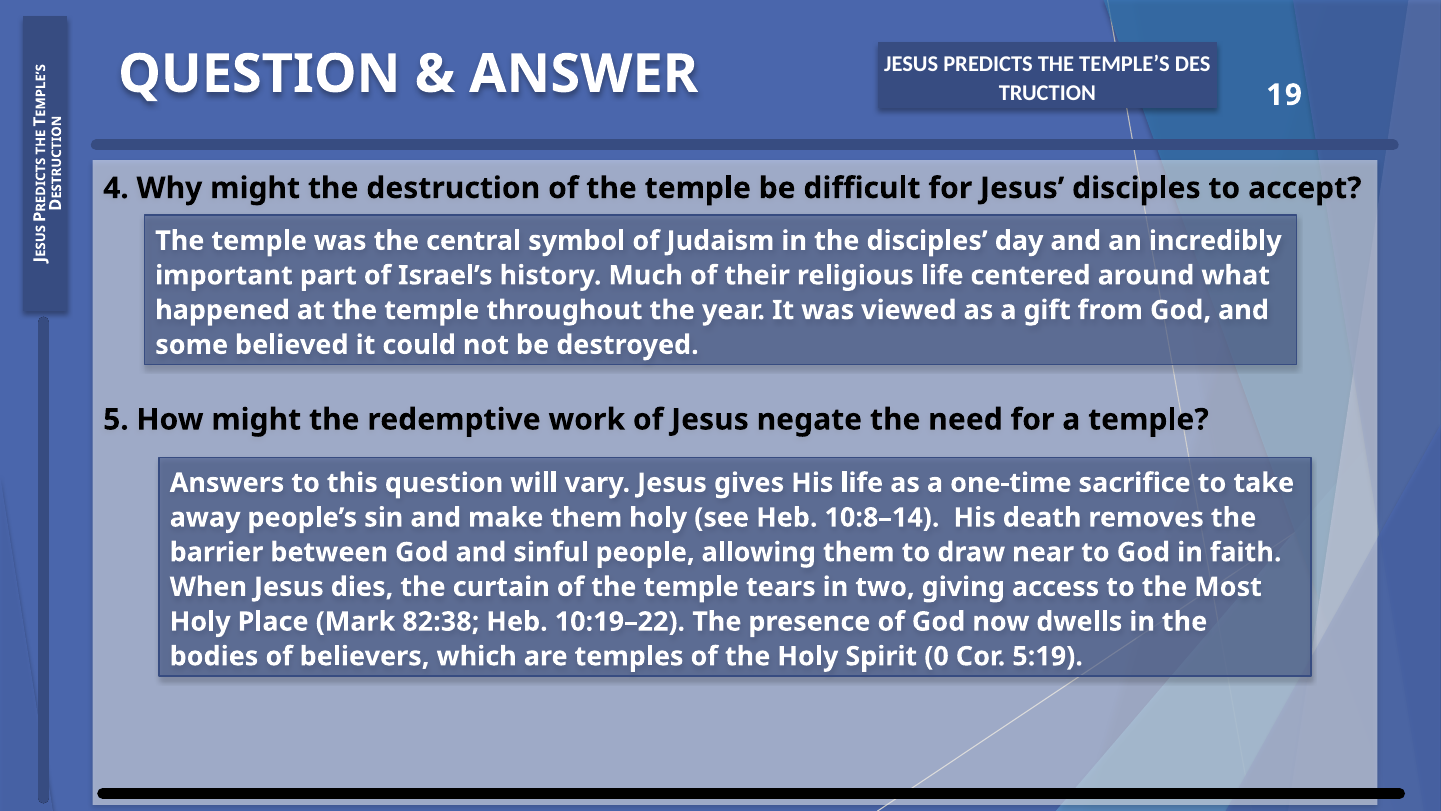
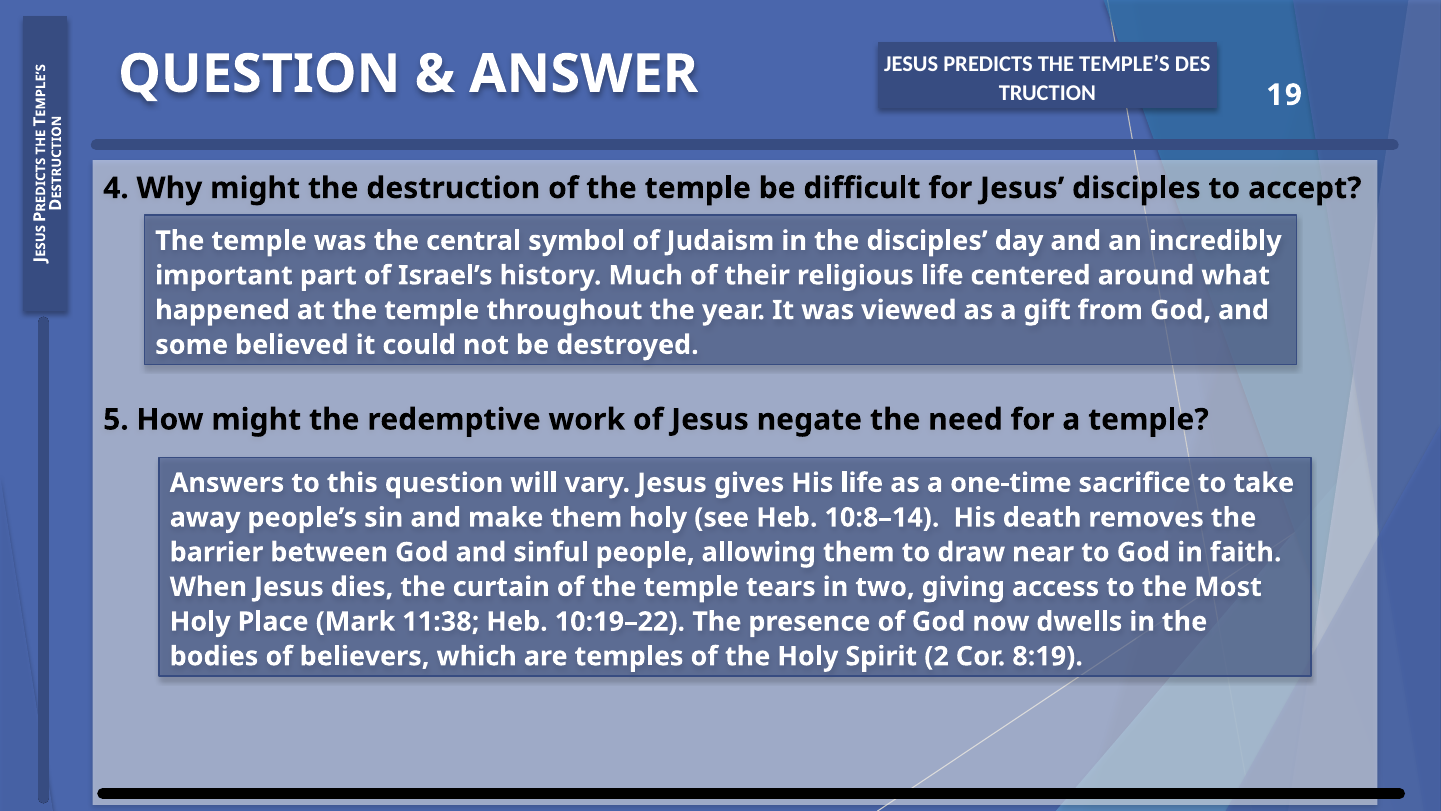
82:38: 82:38 -> 11:38
0: 0 -> 2
5:19: 5:19 -> 8:19
